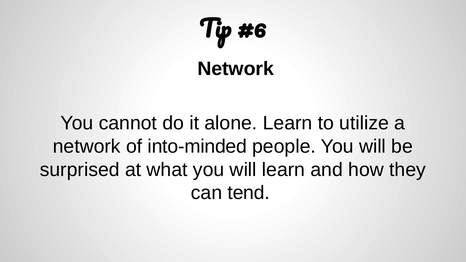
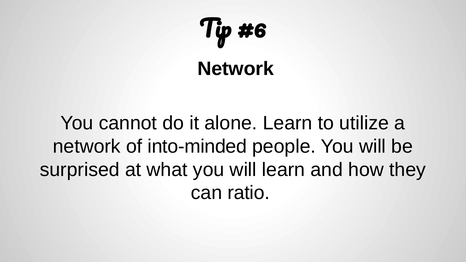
tend: tend -> ratio
